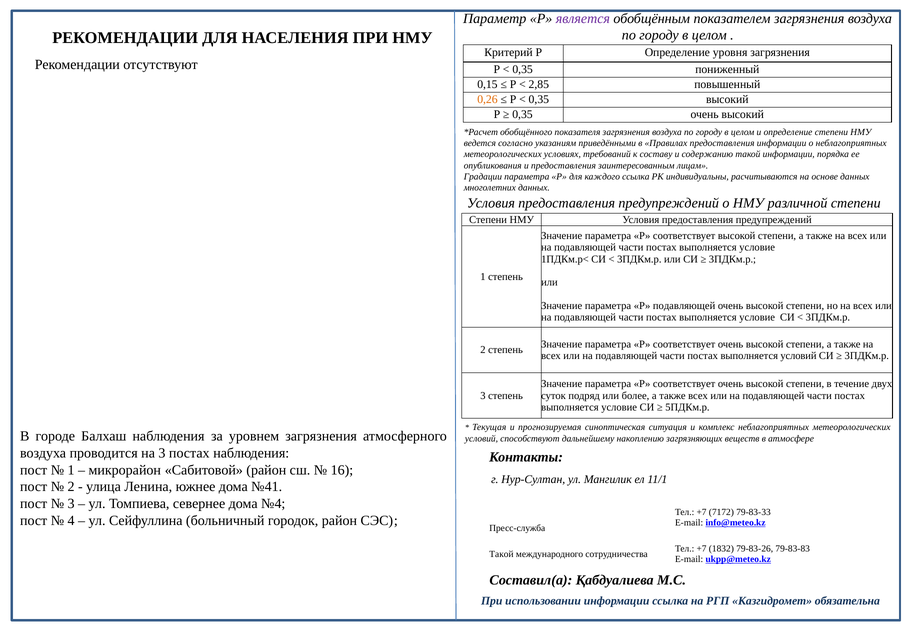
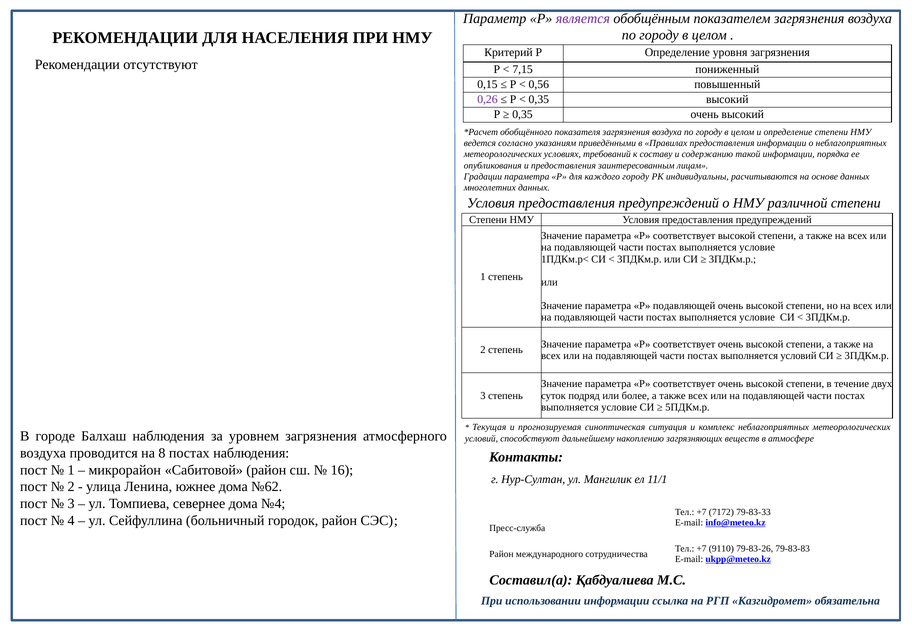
0,35 at (523, 69): 0,35 -> 7,15
2,85: 2,85 -> 0,56
0,26 colour: orange -> purple
каждого ссылка: ссылка -> городу
на 3: 3 -> 8
№41: №41 -> №62
1832: 1832 -> 9110
Такой at (501, 554): Такой -> Район
